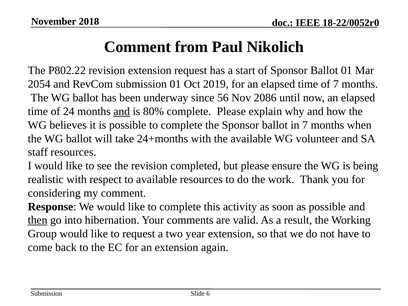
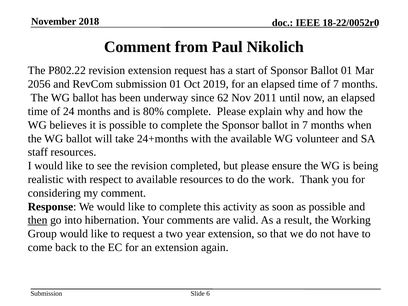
2054: 2054 -> 2056
56: 56 -> 62
2086: 2086 -> 2011
and at (122, 111) underline: present -> none
